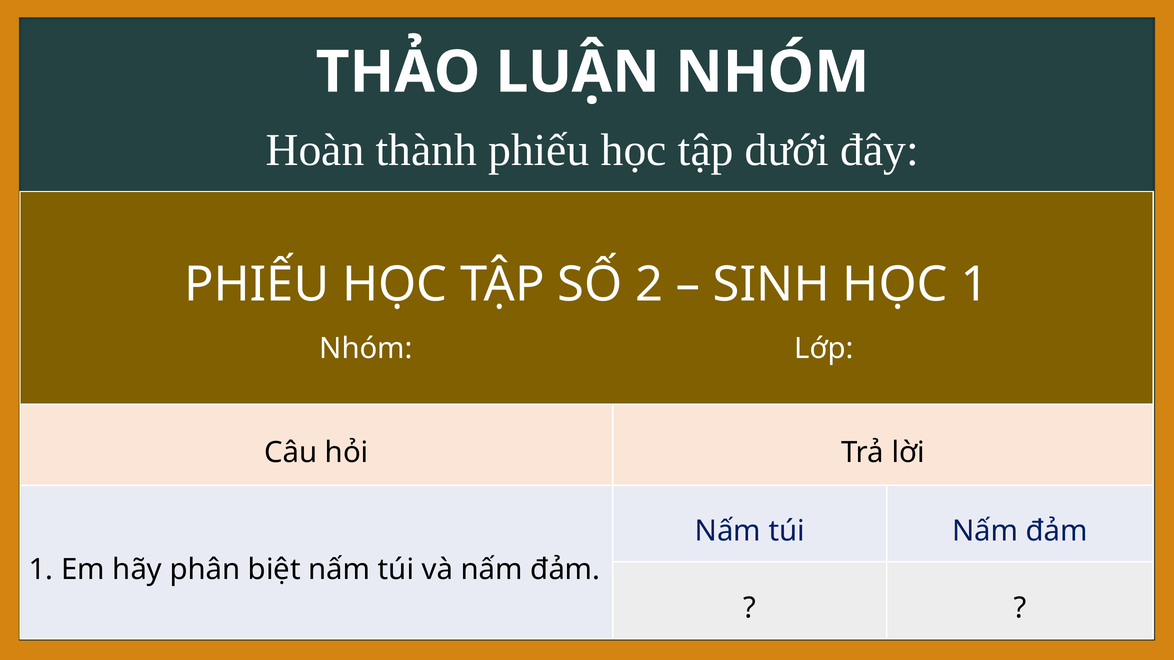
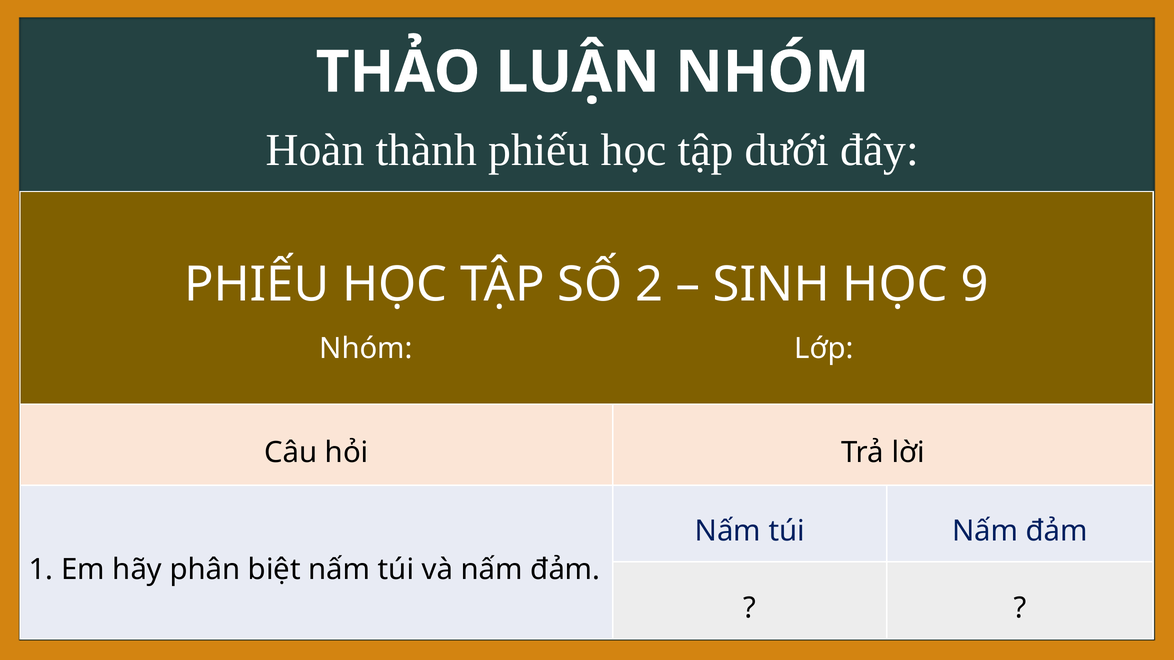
HỌC 1: 1 -> 9
